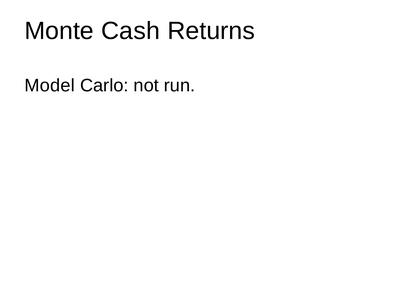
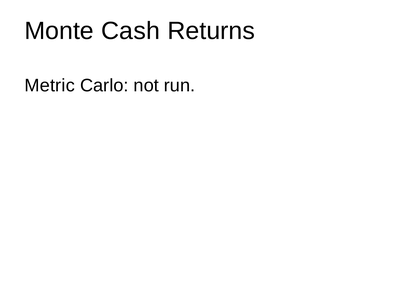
Model: Model -> Metric
